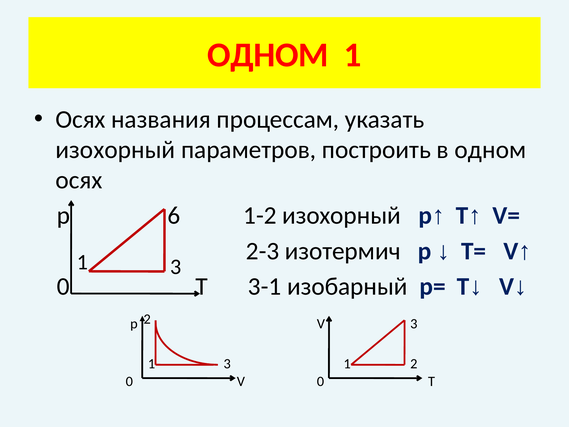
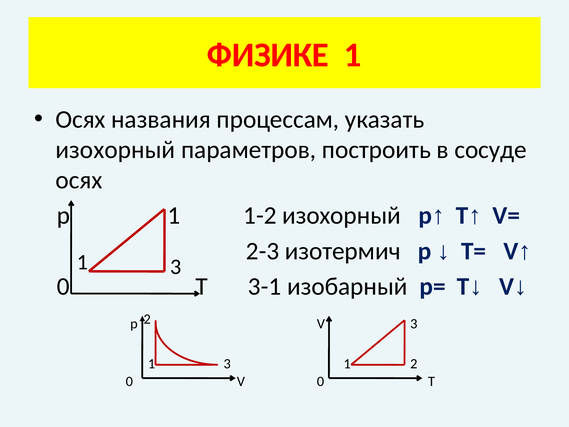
ОДНОМ at (268, 55): ОДНОМ -> ФИЗИКЕ
в одном: одном -> сосуде
р 6: 6 -> 1
